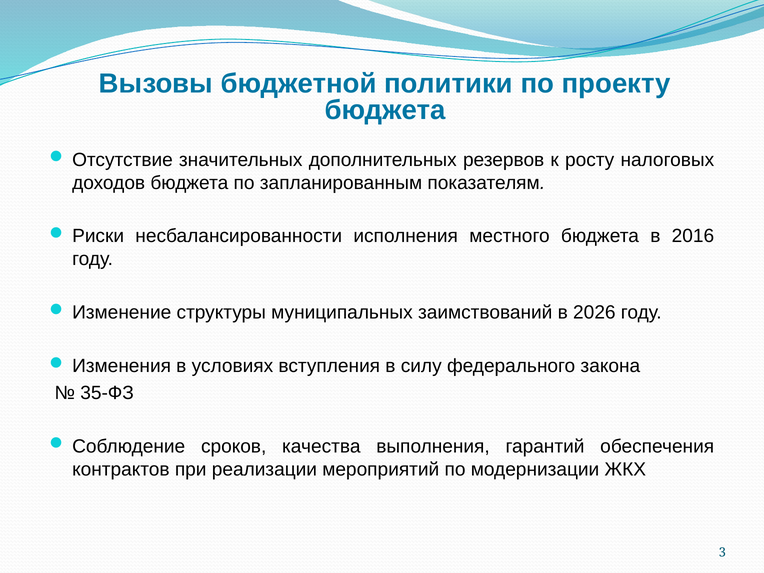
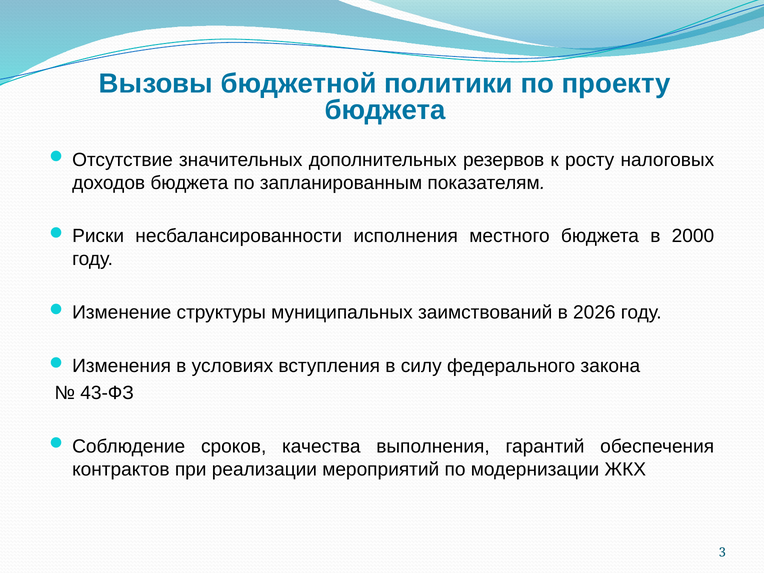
2016: 2016 -> 2000
35-ФЗ: 35-ФЗ -> 43-ФЗ
